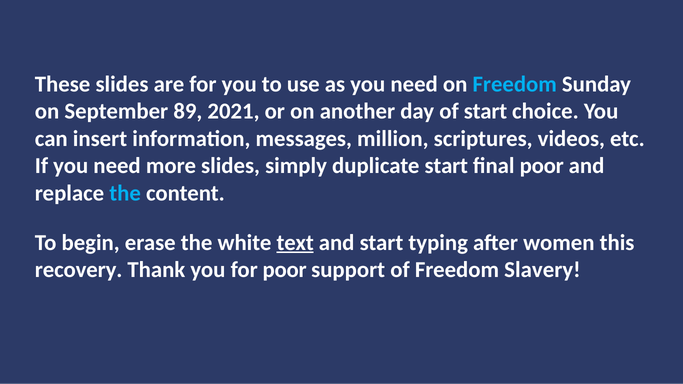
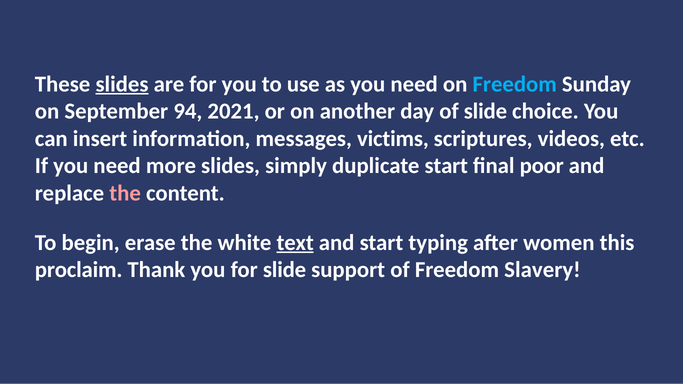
slides at (122, 84) underline: none -> present
89: 89 -> 94
of start: start -> slide
million: million -> victims
the at (125, 193) colour: light blue -> pink
recovery: recovery -> proclaim
for poor: poor -> slide
